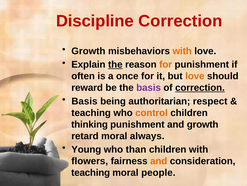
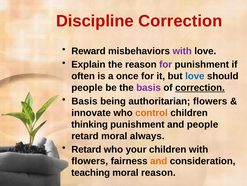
Growth at (88, 51): Growth -> Reward
with at (182, 51) colour: orange -> purple
the at (115, 64) underline: present -> none
for at (166, 64) colour: orange -> purple
love at (195, 76) colour: orange -> blue
reward at (87, 87): reward -> people
authoritarian respect: respect -> flowers
teaching at (91, 112): teaching -> innovate
and growth: growth -> people
Young at (86, 149): Young -> Retard
than: than -> your
moral people: people -> reason
